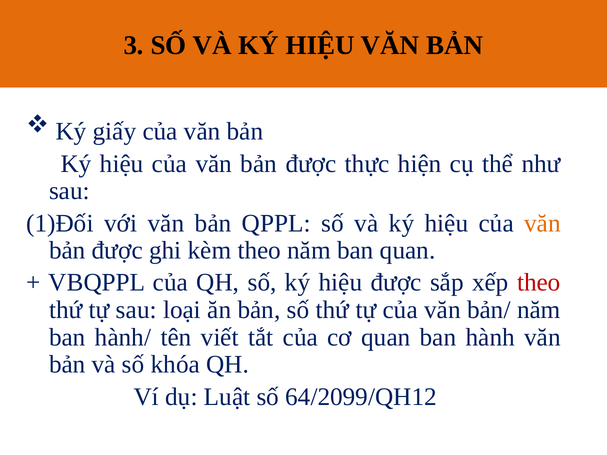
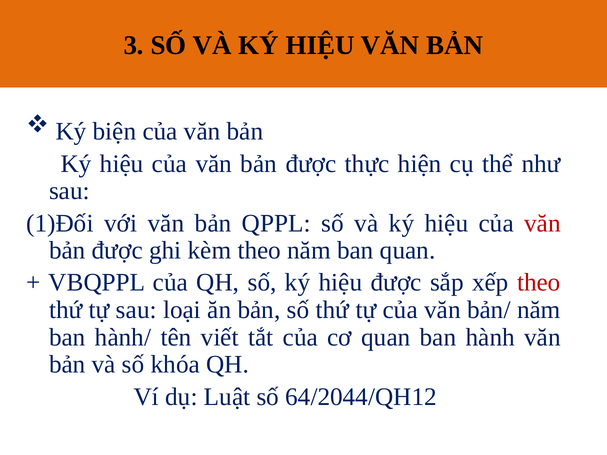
giấy: giấy -> biện
văn at (543, 223) colour: orange -> red
64/2099/QH12: 64/2099/QH12 -> 64/2044/QH12
